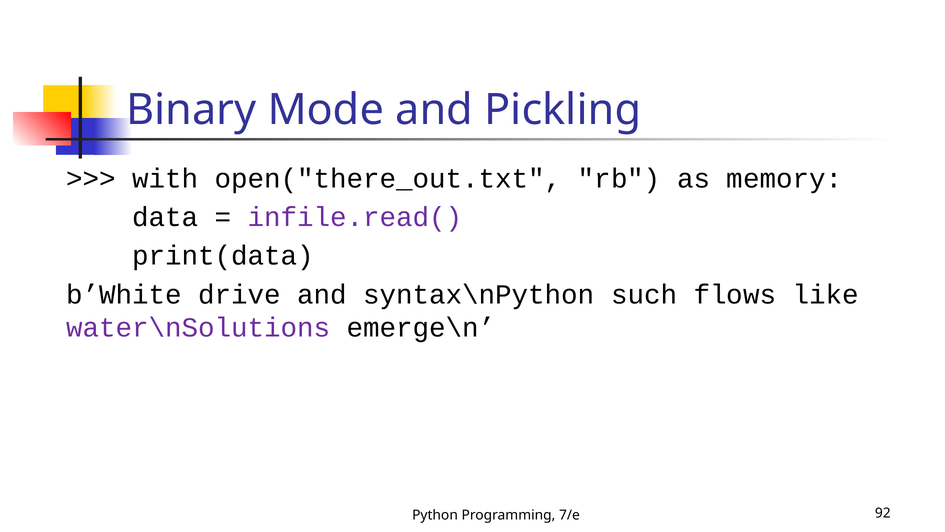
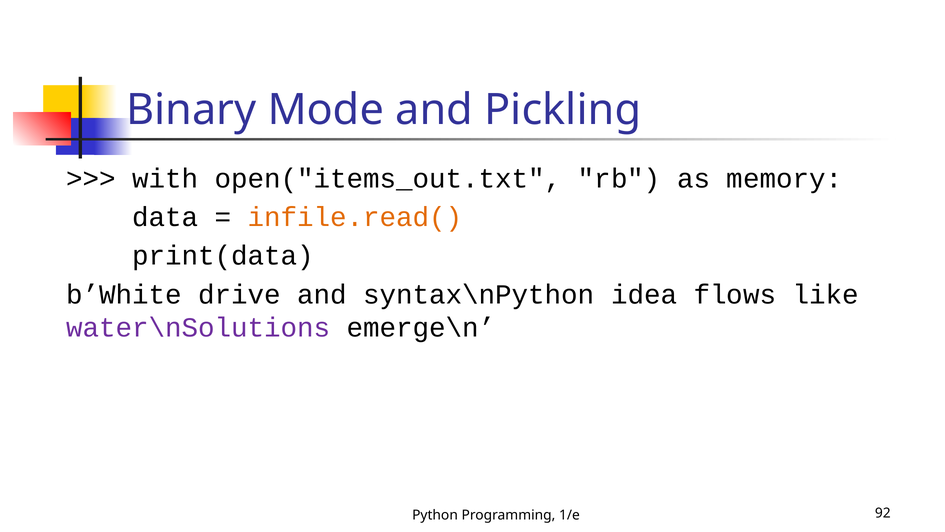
open("there_out.txt: open("there_out.txt -> open("items_out.txt
infile.read( colour: purple -> orange
such: such -> idea
7/e: 7/e -> 1/e
